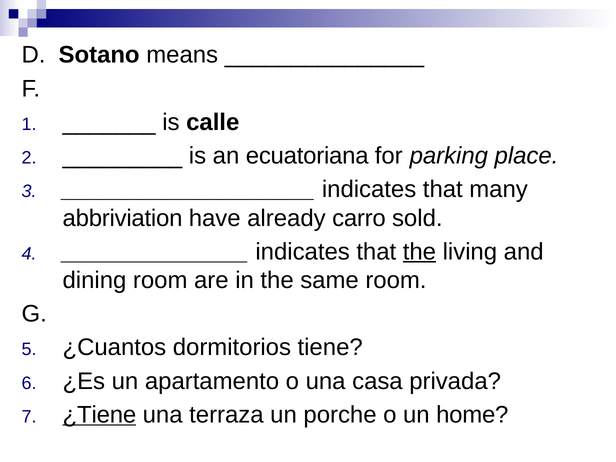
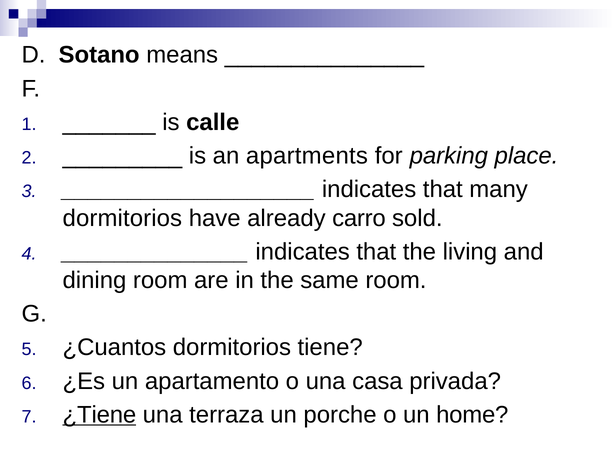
ecuatoriana: ecuatoriana -> apartments
abbriviation at (123, 218): abbriviation -> dormitorios
the at (419, 252) underline: present -> none
